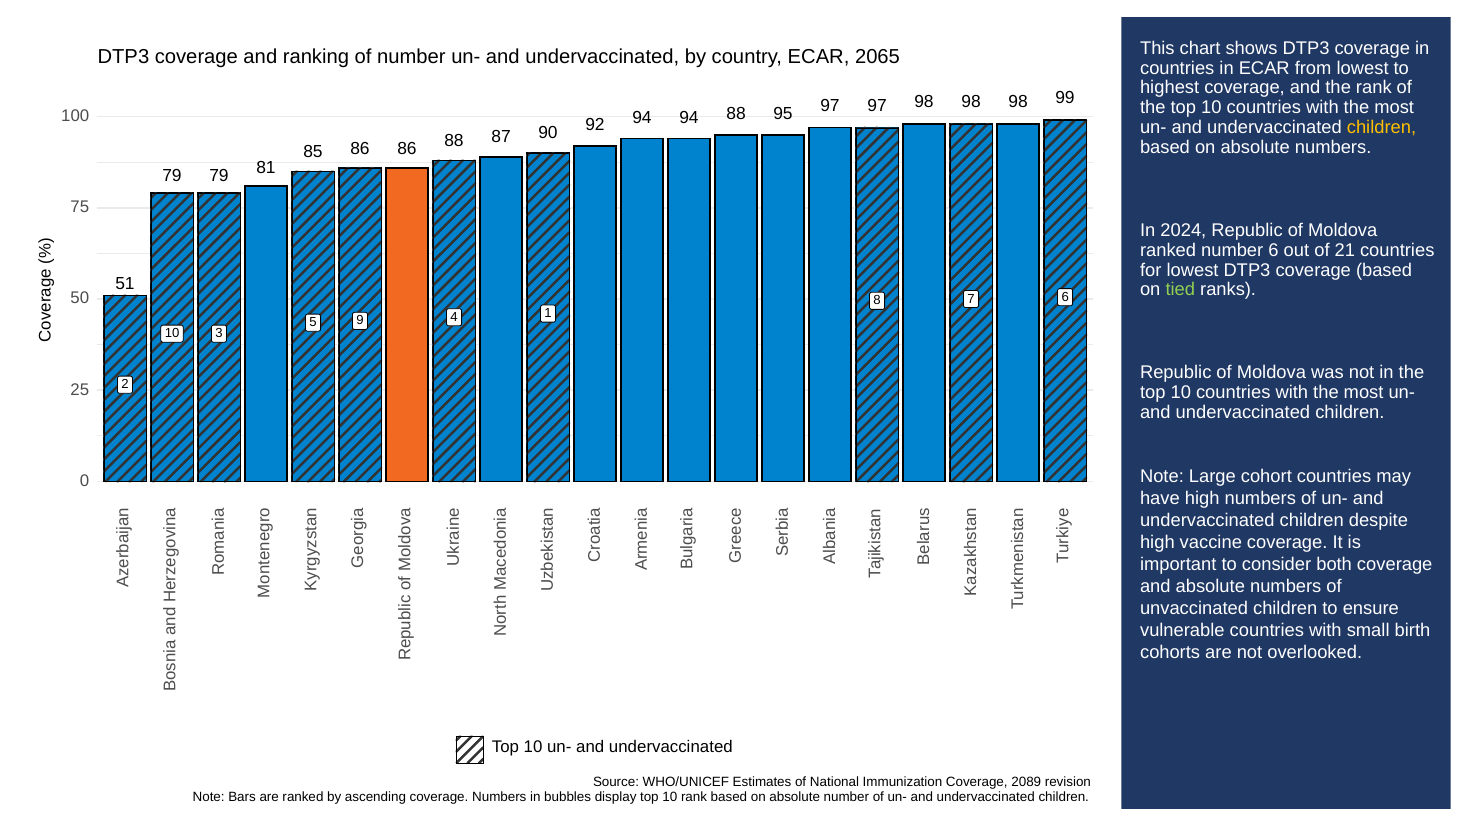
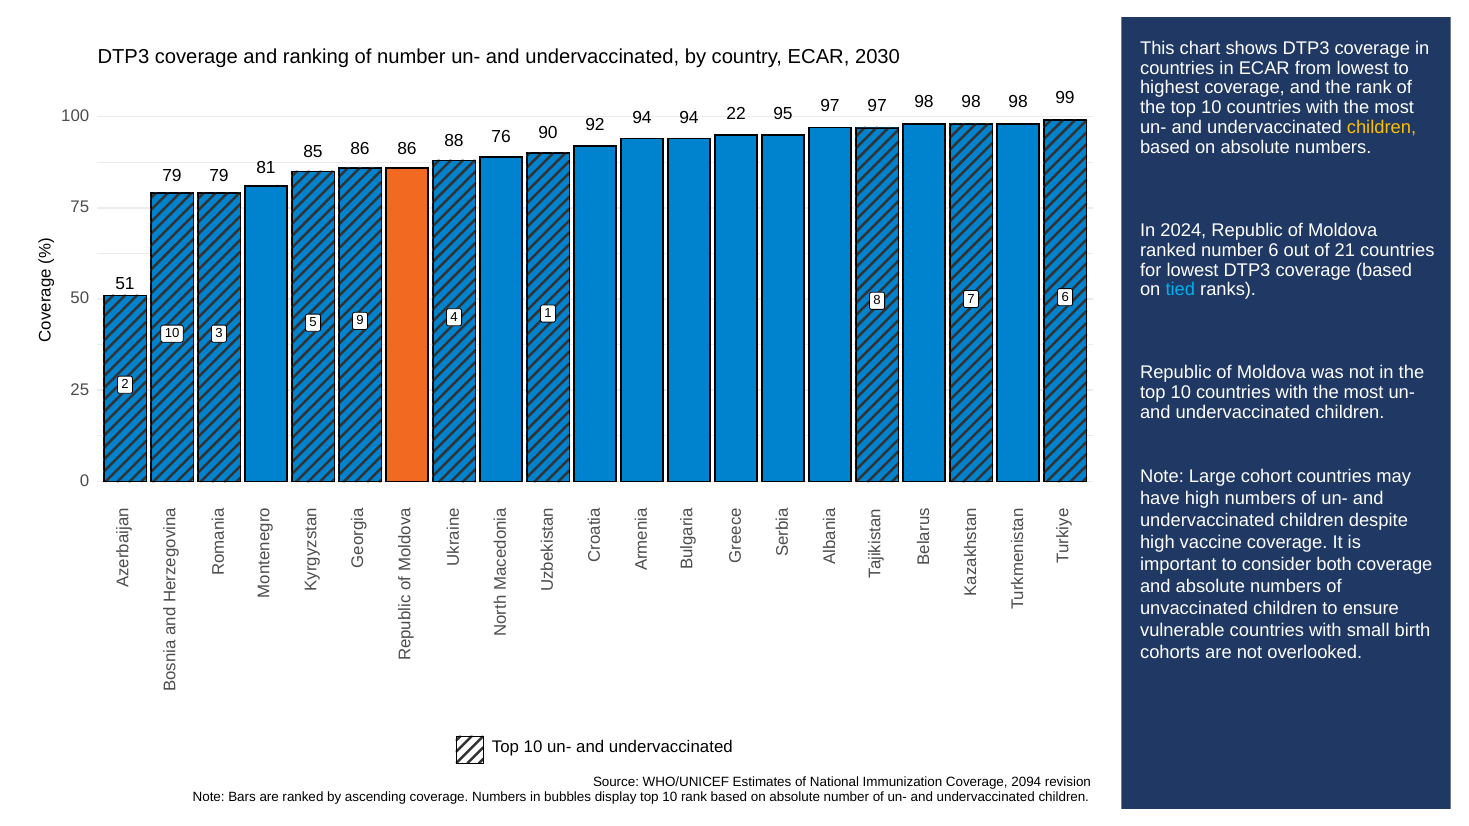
2065: 2065 -> 2030
94 88: 88 -> 22
87: 87 -> 76
tied colour: light green -> light blue
2089: 2089 -> 2094
